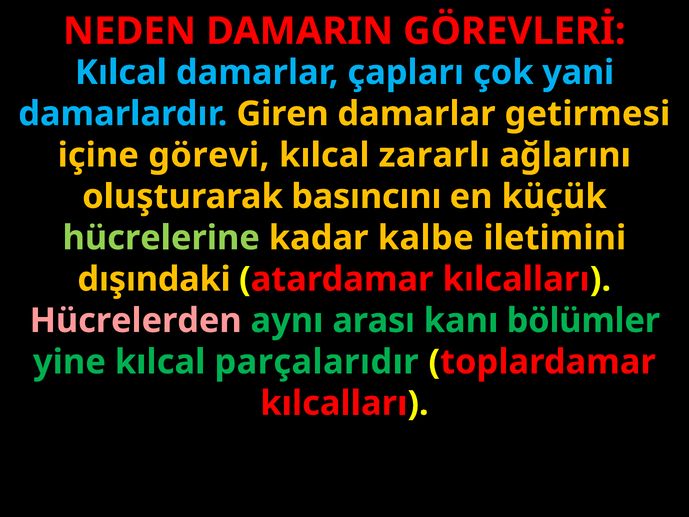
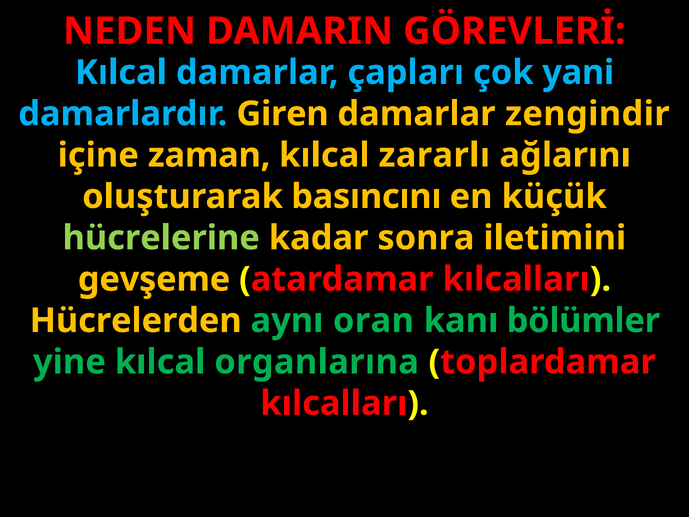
getirmesi: getirmesi -> zengindir
görevi: görevi -> zaman
kalbe: kalbe -> sonra
dışındaki: dışındaki -> gevşeme
Hücrelerden colour: pink -> yellow
arası: arası -> oran
parçalarıdır: parçalarıdır -> organlarına
